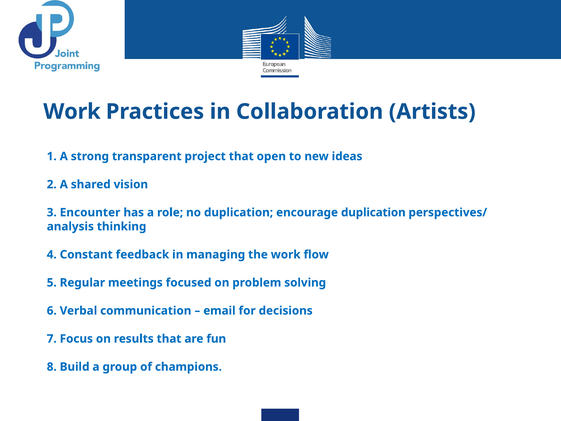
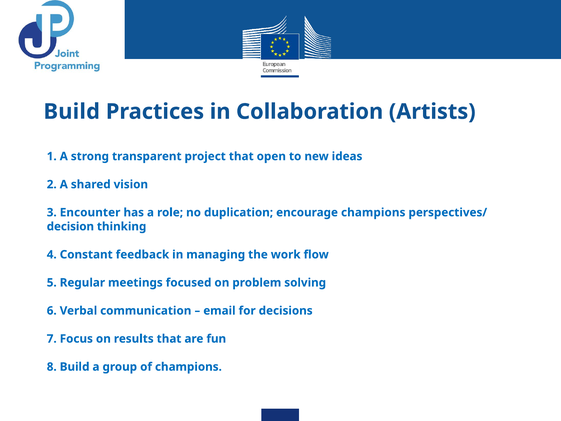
Work at (72, 112): Work -> Build
encourage duplication: duplication -> champions
analysis: analysis -> decision
